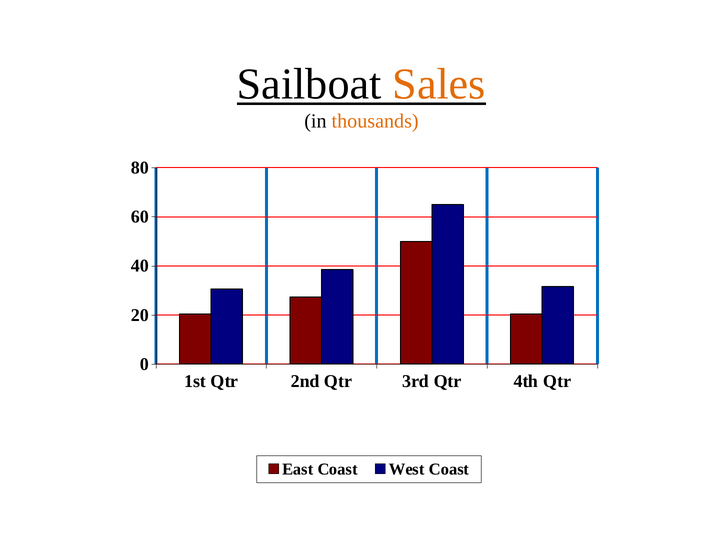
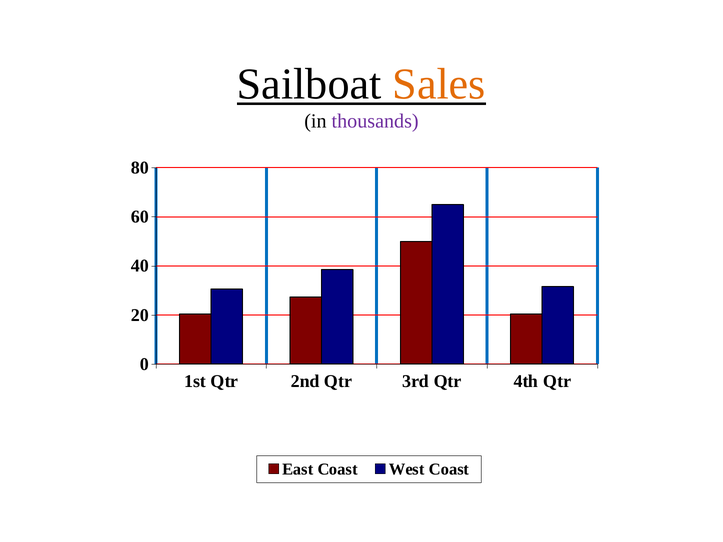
thousands colour: orange -> purple
